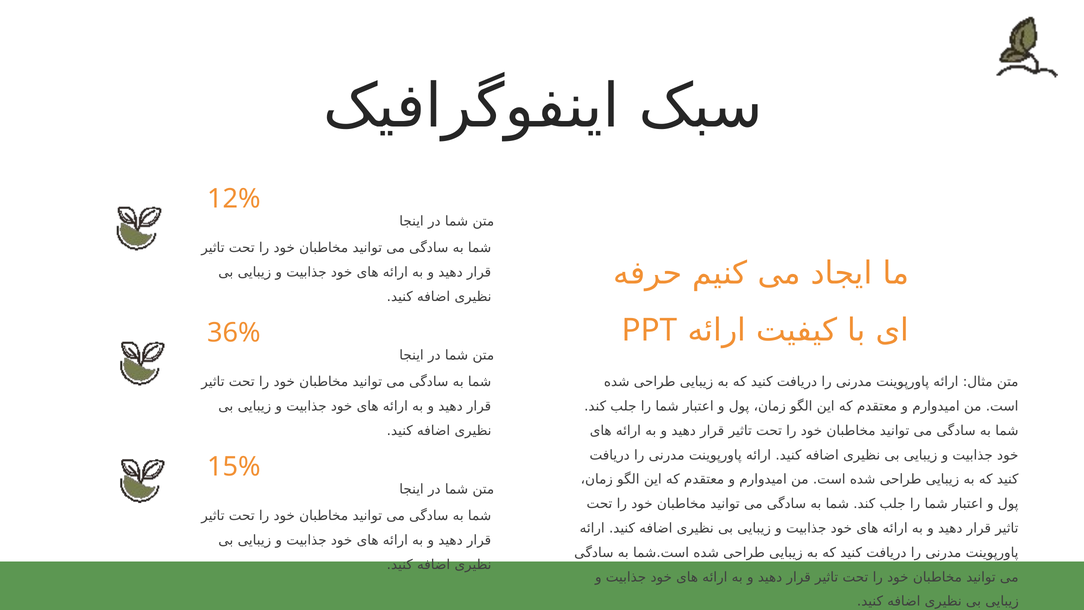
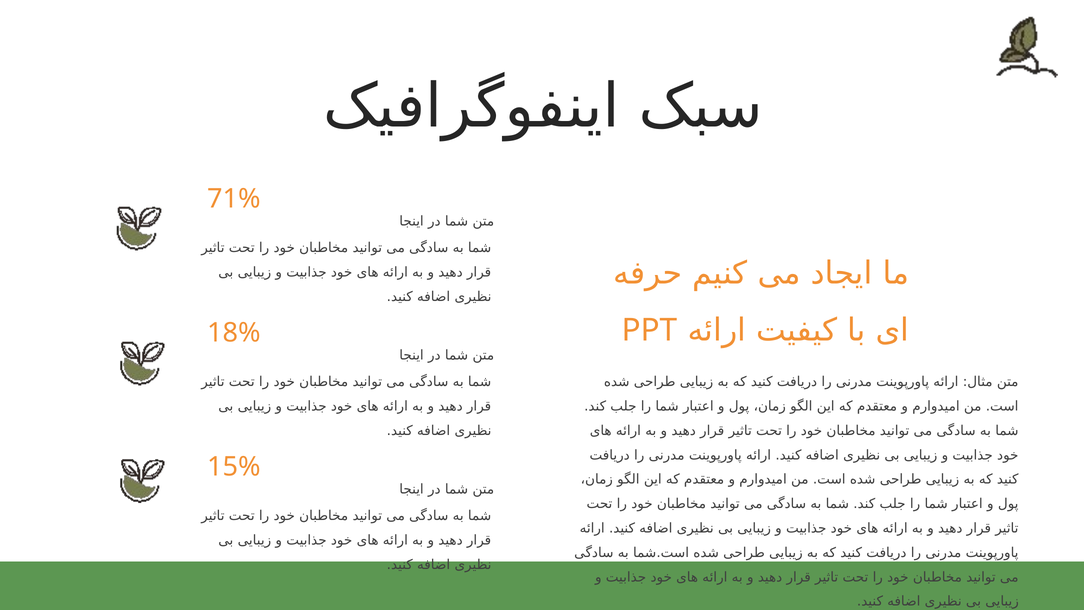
12%: 12% -> 71%
36%: 36% -> 18%
